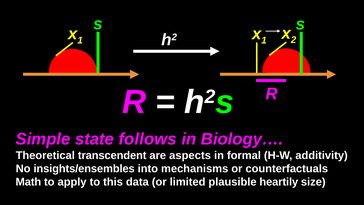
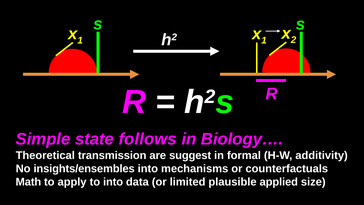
transcendent: transcendent -> transmission
aspects: aspects -> suggest
to this: this -> into
heartily: heartily -> applied
